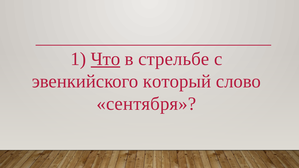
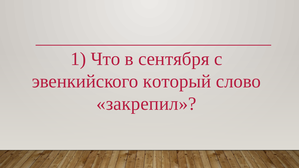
Что underline: present -> none
стрельбе: стрельбе -> сентября
сентября: сентября -> закрепил
